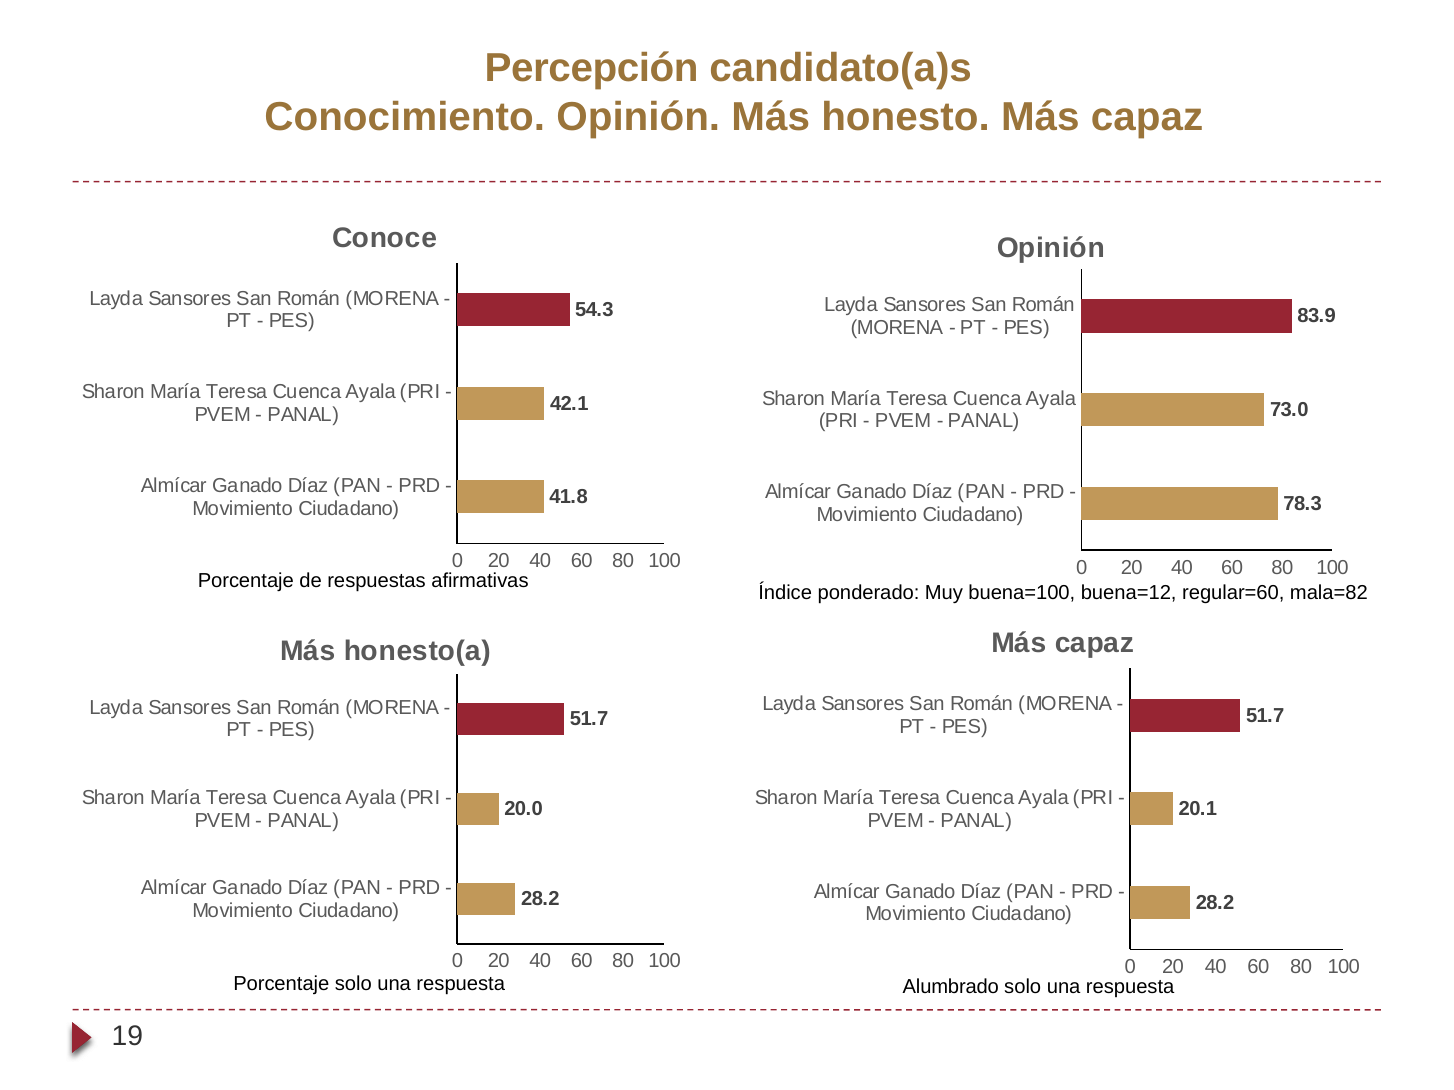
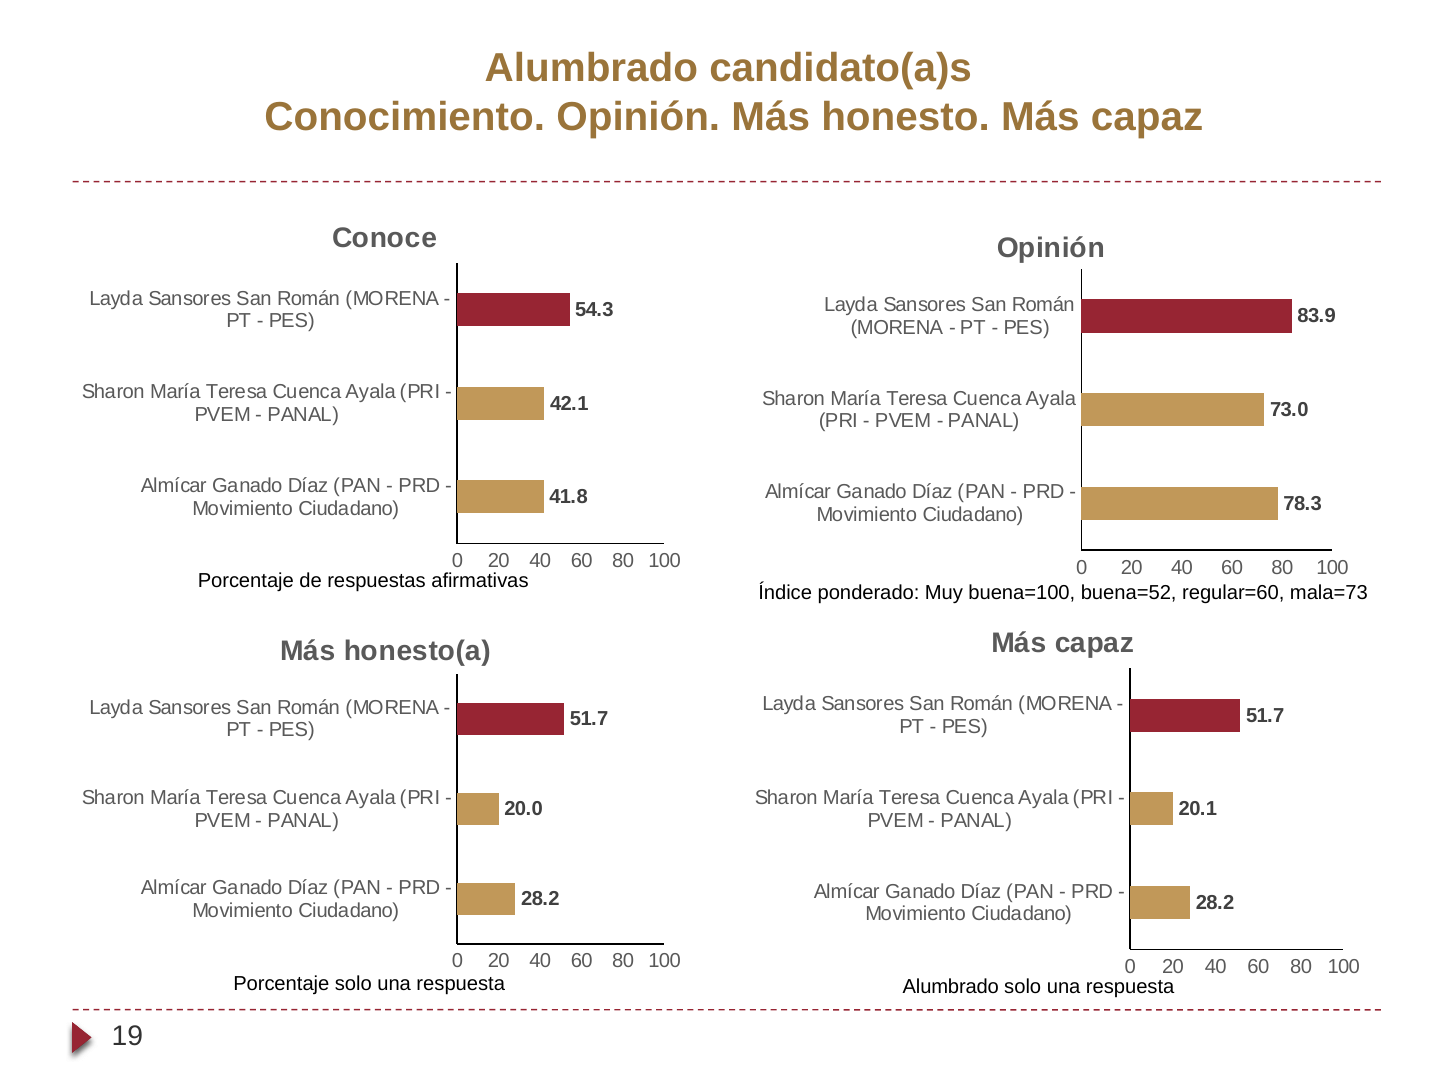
Percepción at (592, 68): Percepción -> Alumbrado
buena=12: buena=12 -> buena=52
mala=82: mala=82 -> mala=73
